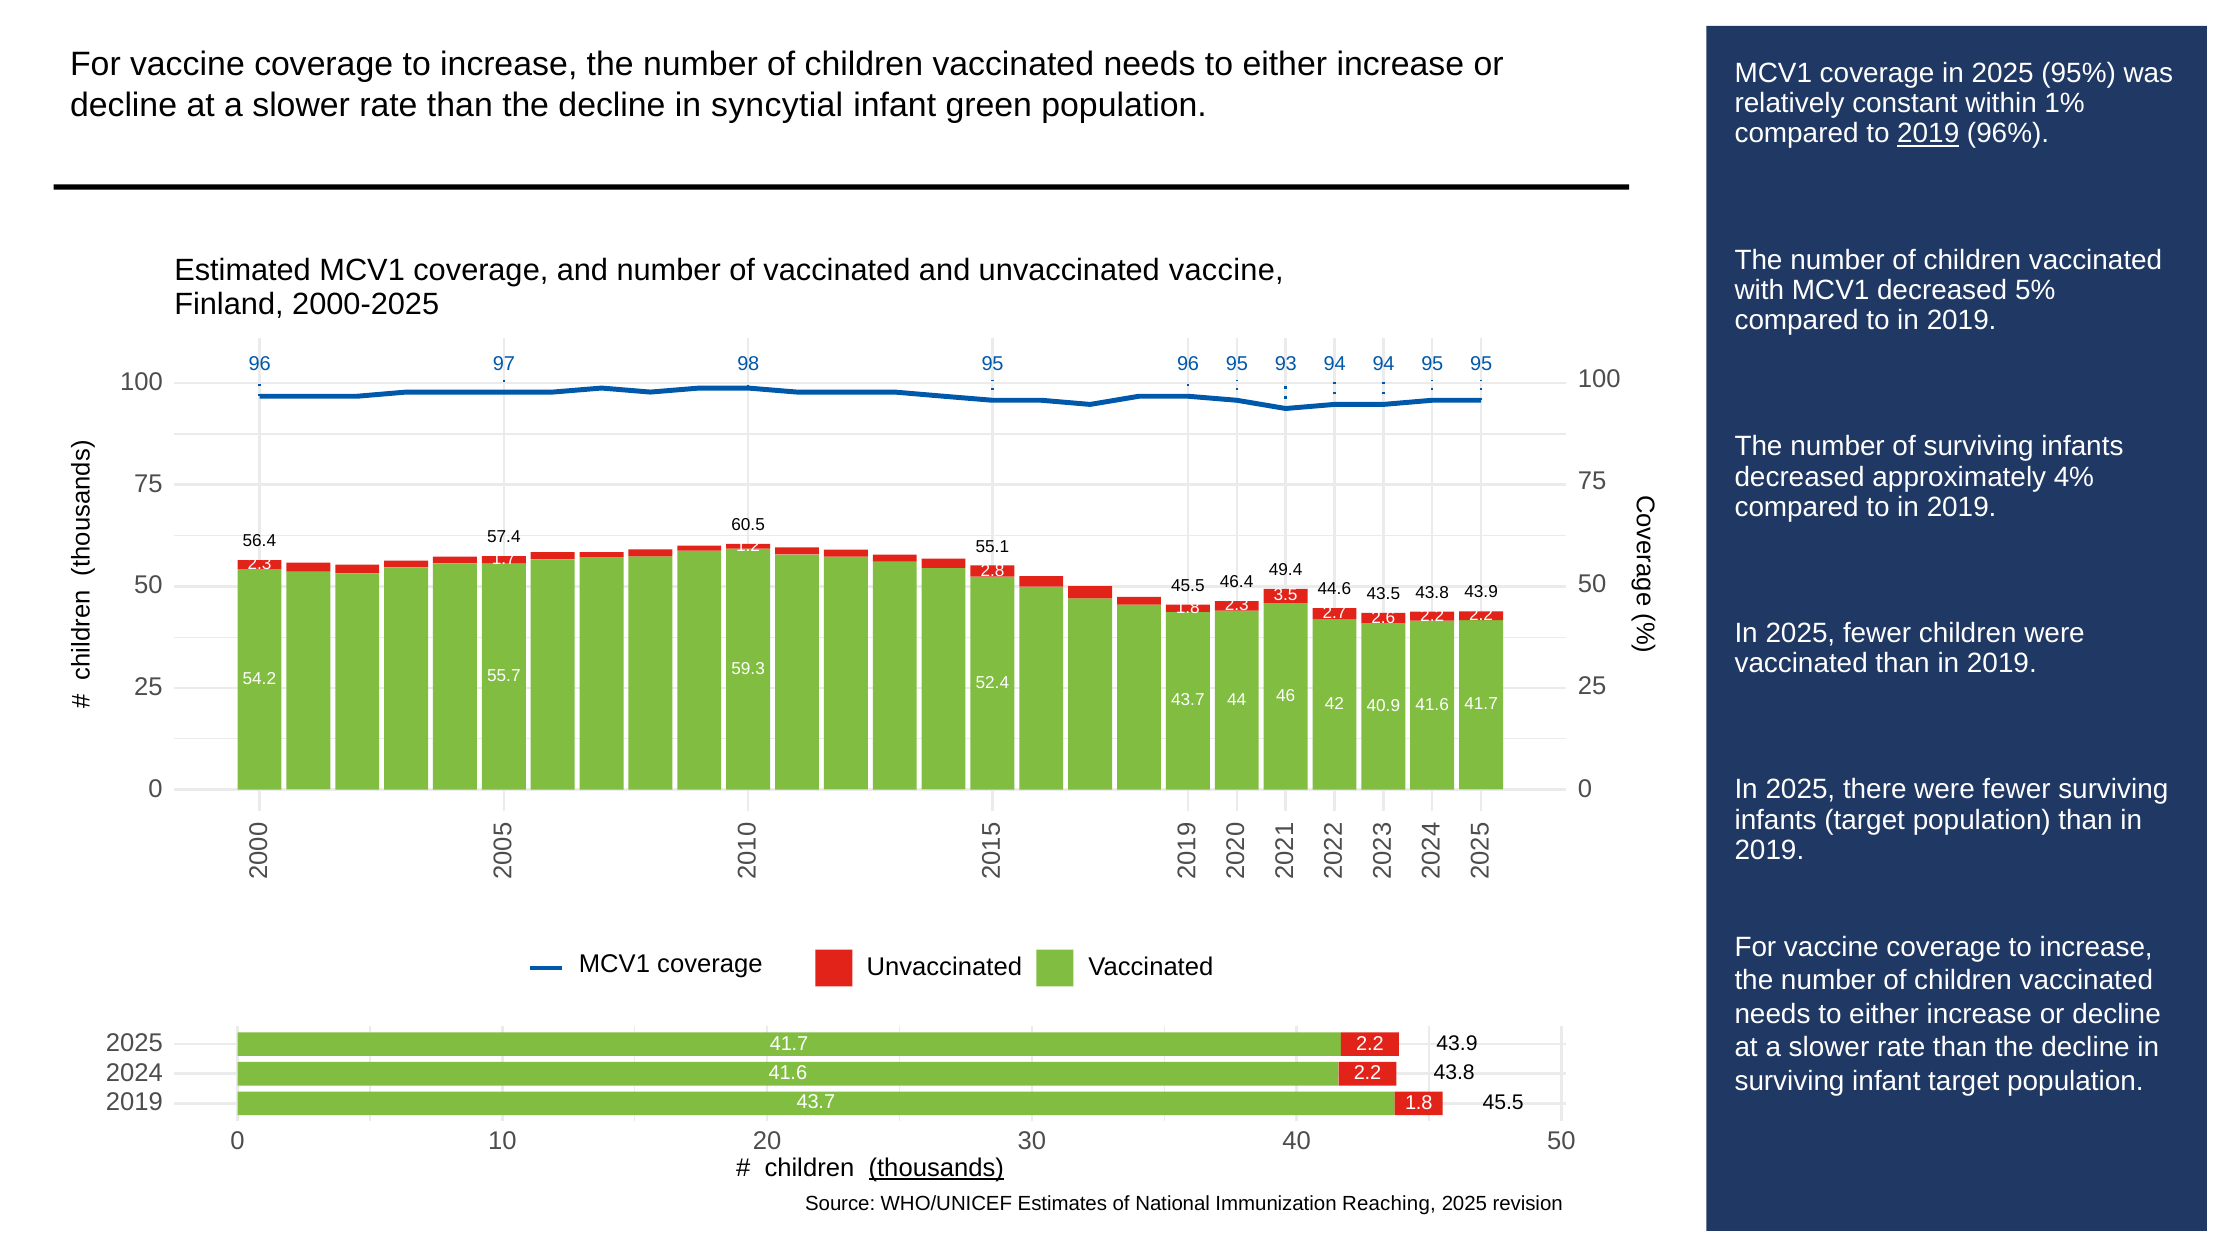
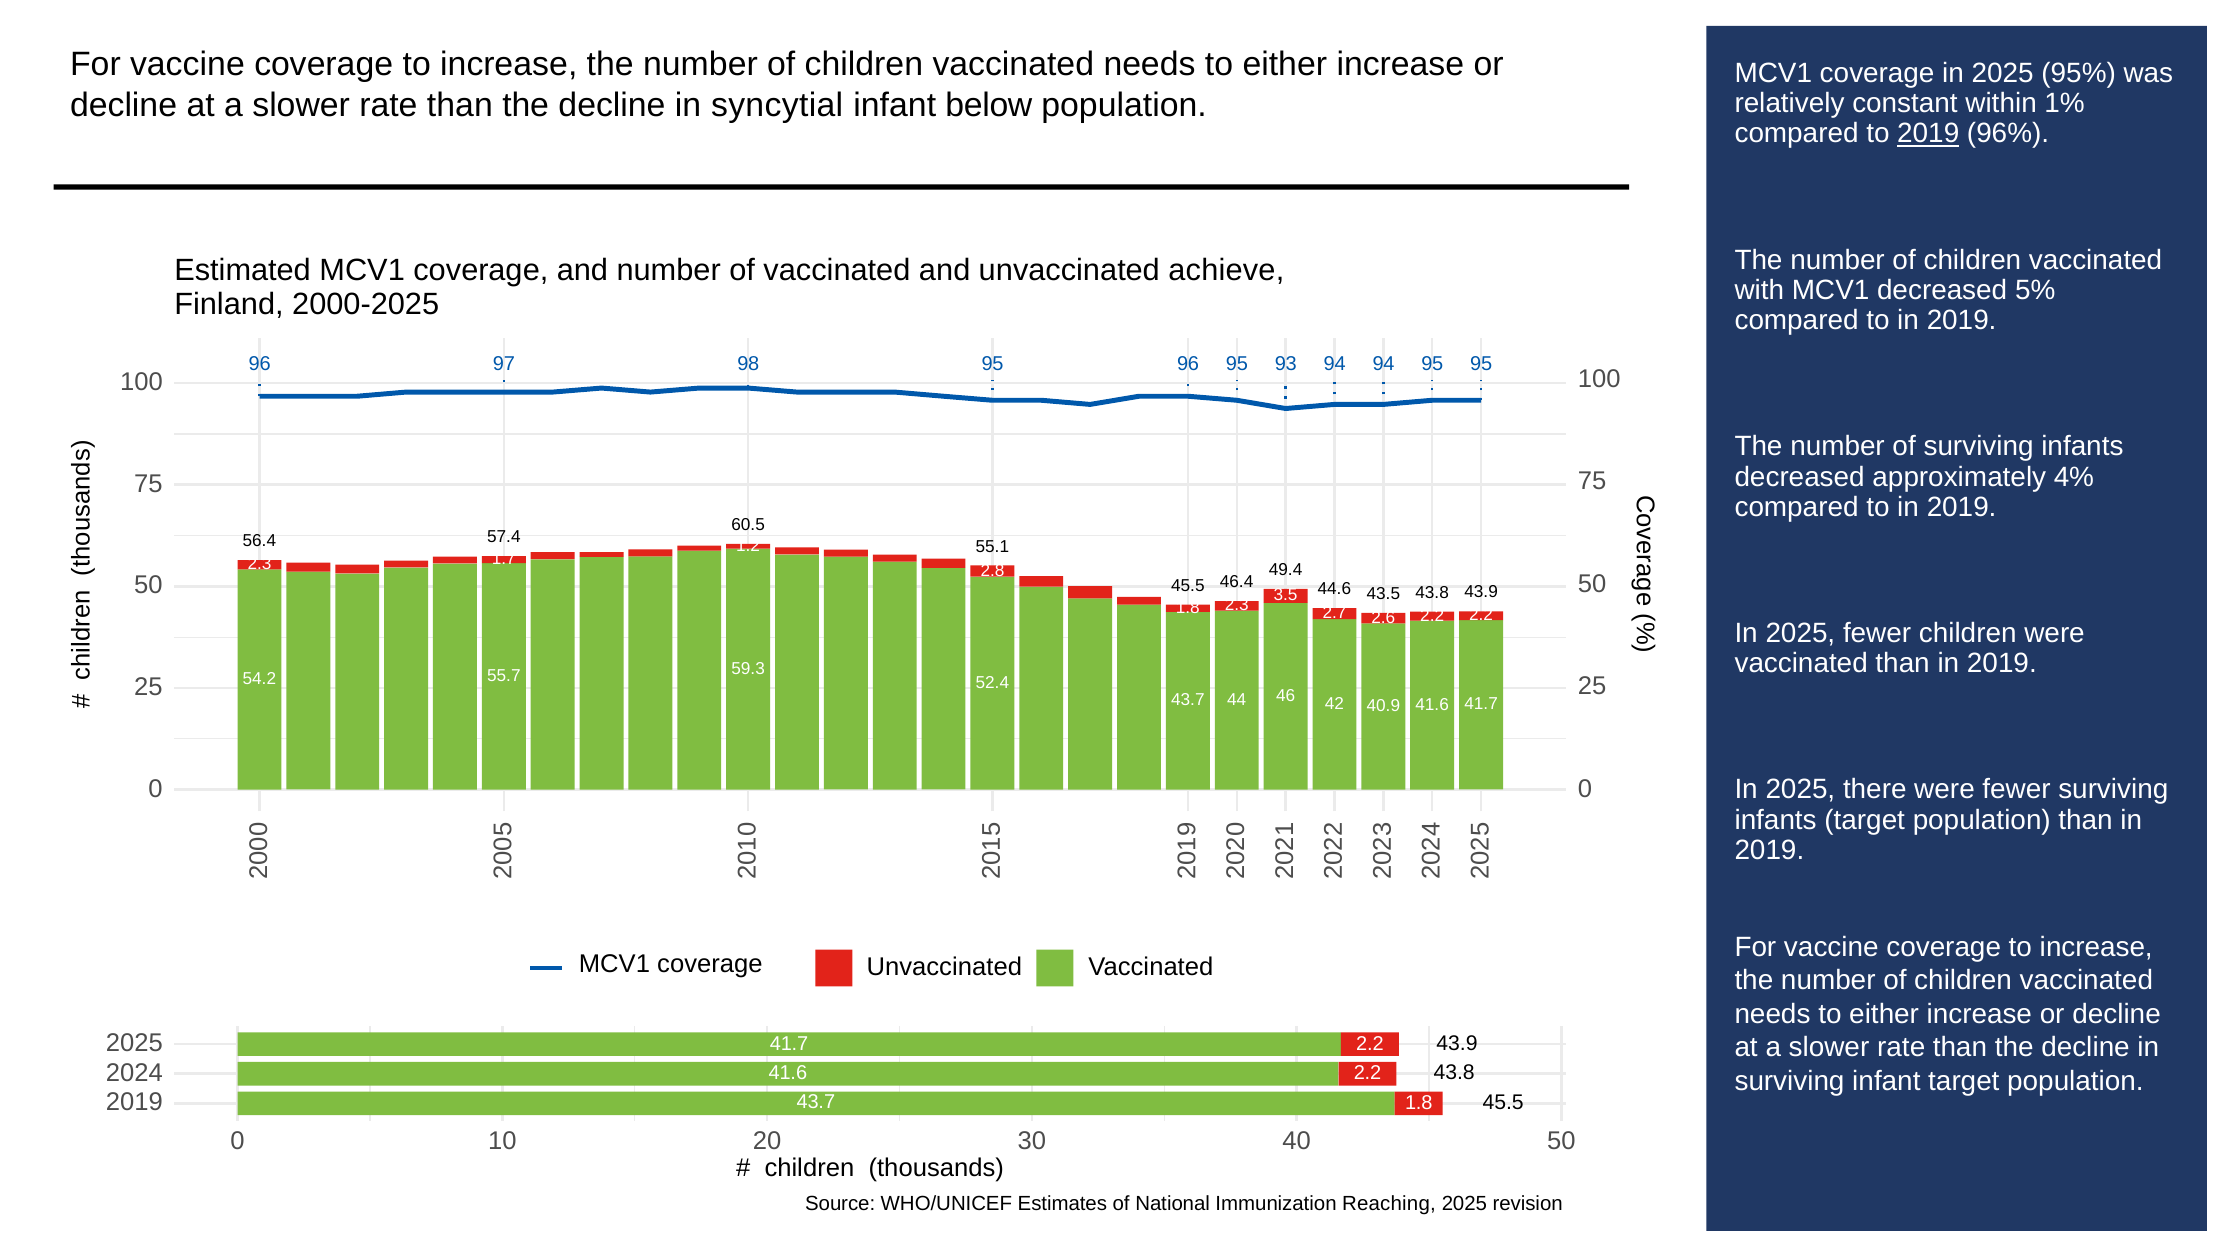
green: green -> below
unvaccinated vaccine: vaccine -> achieve
thousands underline: present -> none
